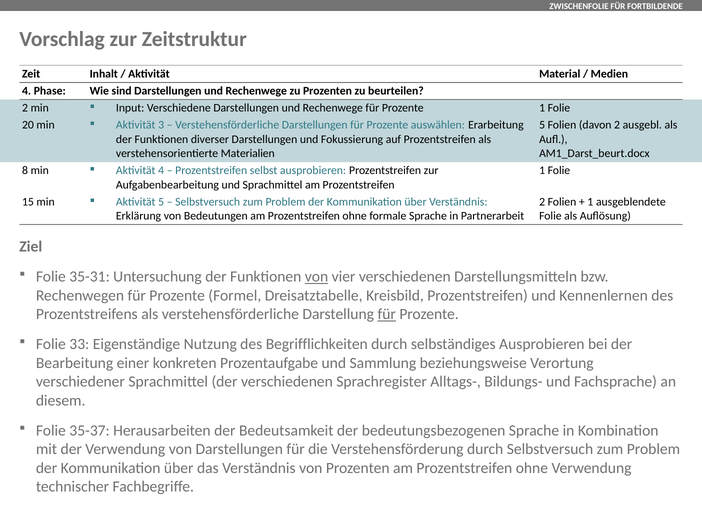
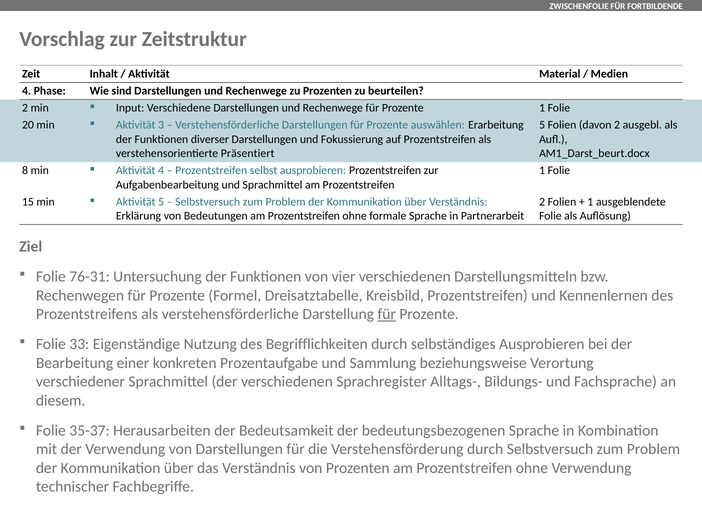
Materialien: Materialien -> Präsentiert
35-31: 35-31 -> 76-31
von at (317, 277) underline: present -> none
